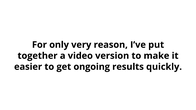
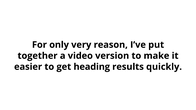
ongoing: ongoing -> heading
